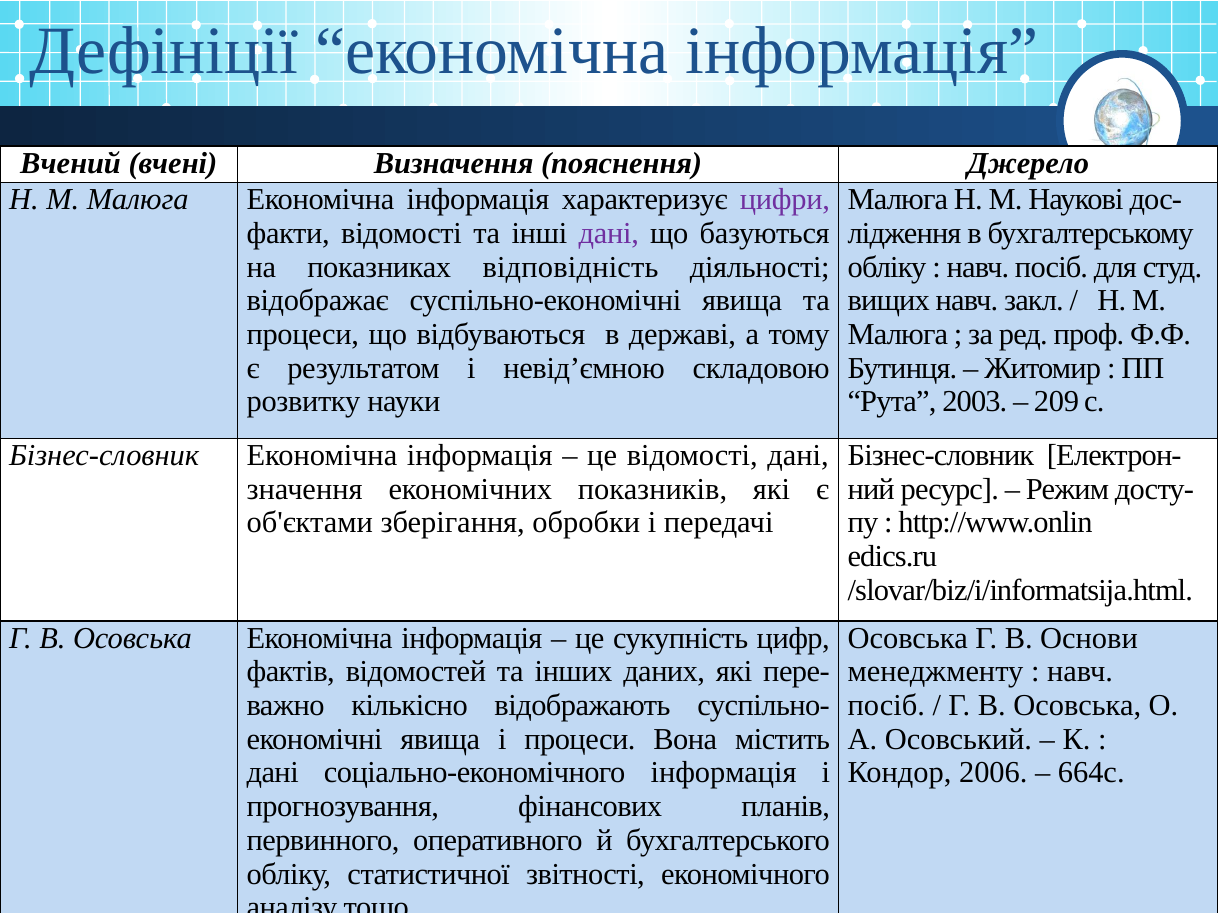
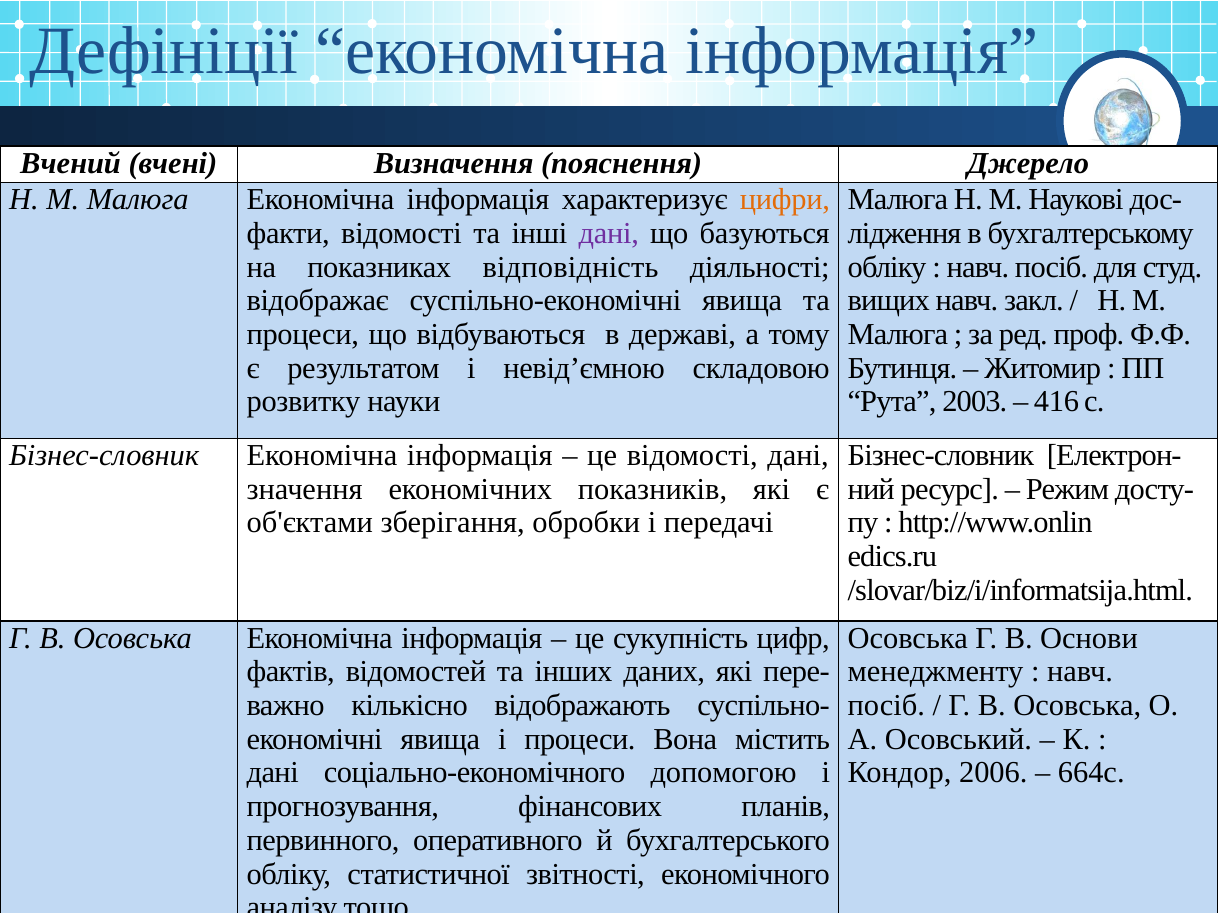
цифри colour: purple -> orange
209: 209 -> 416
соціально-економічного інформація: інформація -> допомогою
